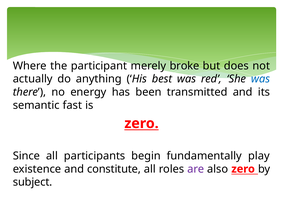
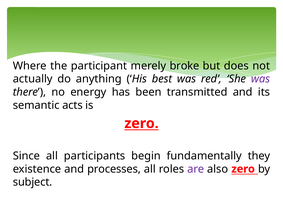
was at (261, 79) colour: blue -> purple
fast: fast -> acts
play: play -> they
constitute: constitute -> processes
